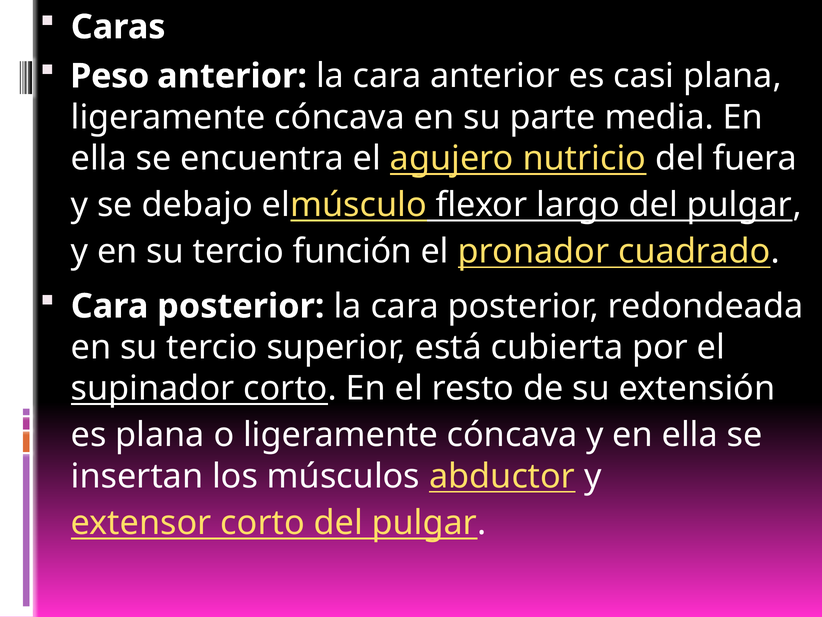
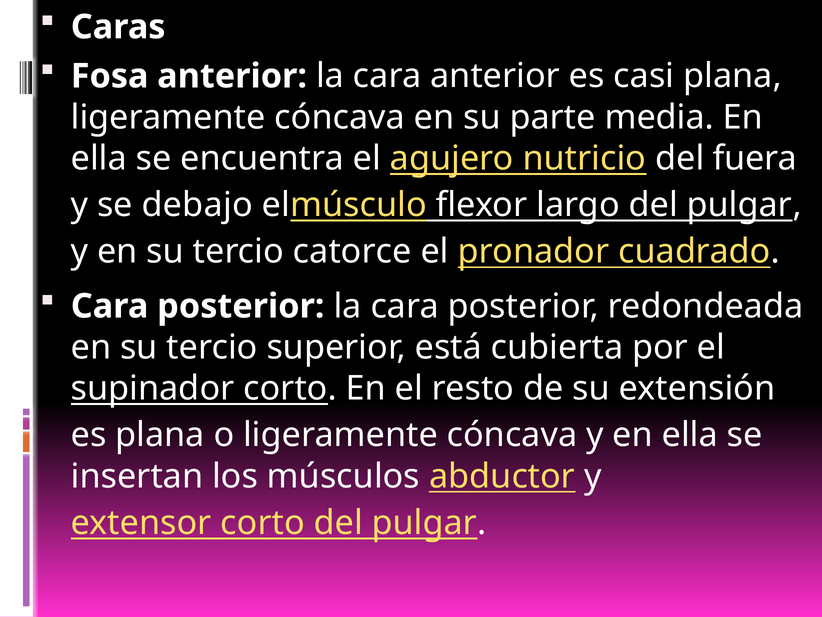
Peso: Peso -> Fosa
función: función -> catorce
